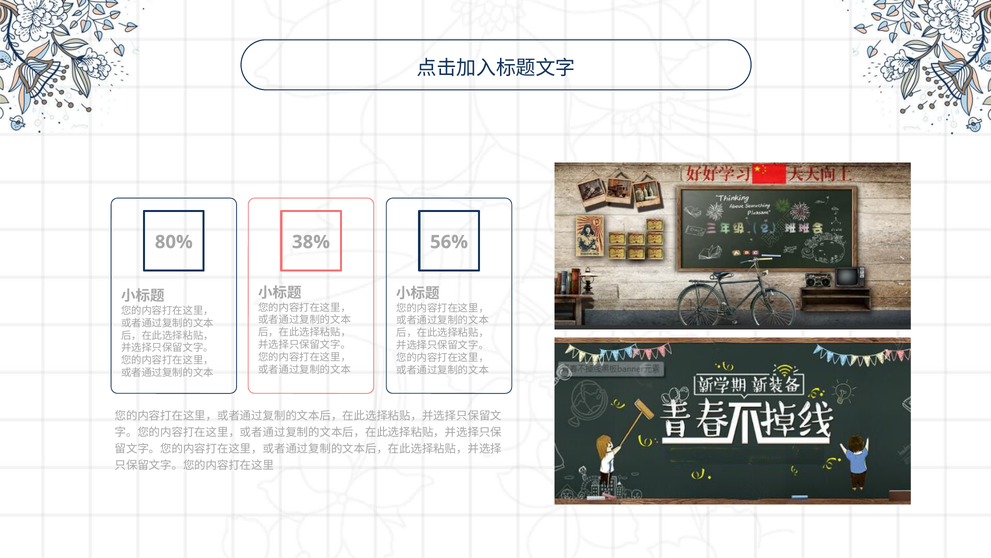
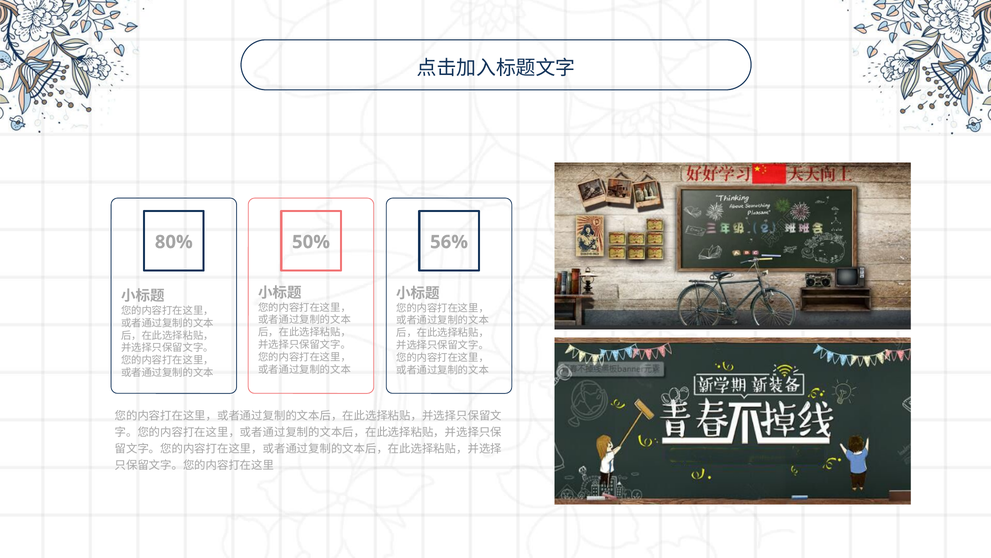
38%: 38% -> 50%
